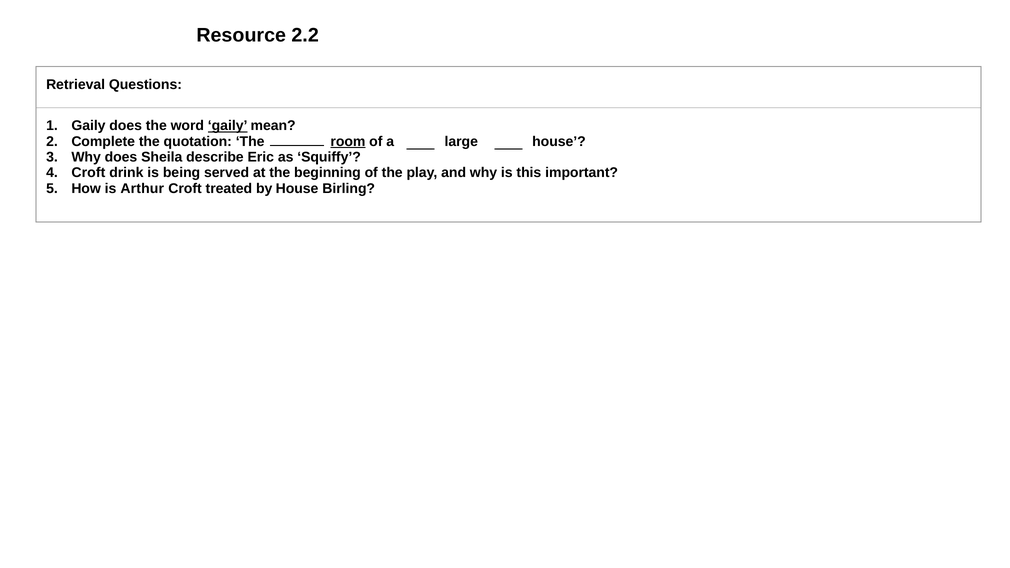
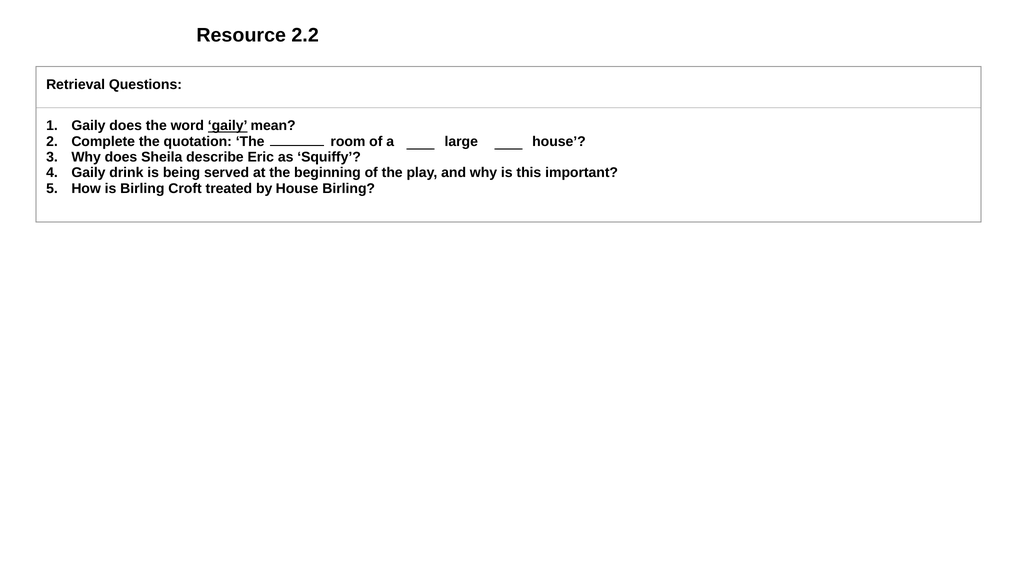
room underline: present -> none
Croft at (88, 173): Croft -> Gaily
is Arthur: Arthur -> Birling
